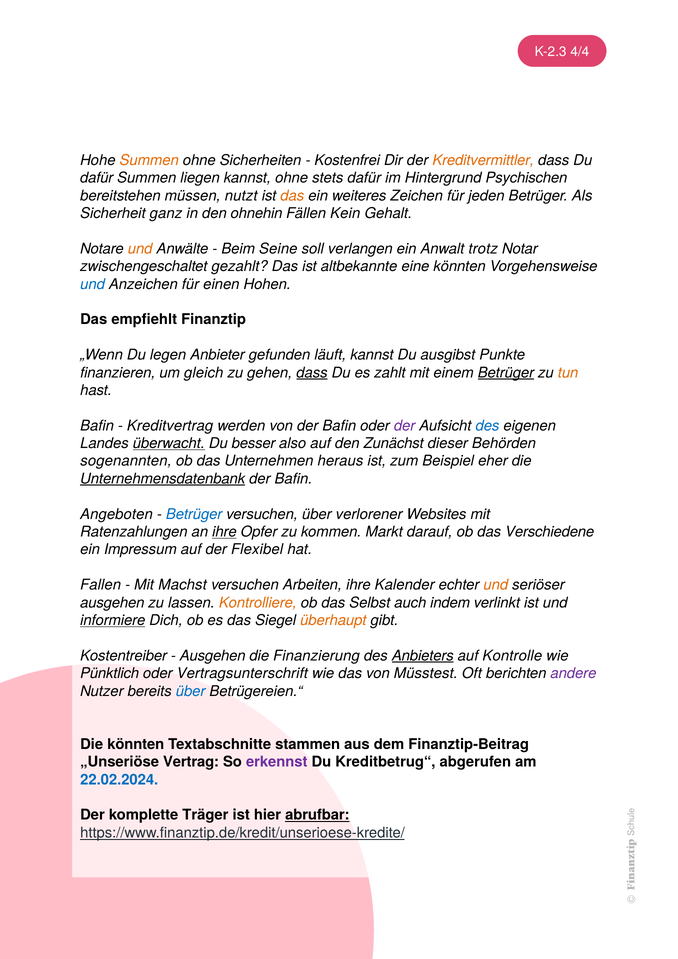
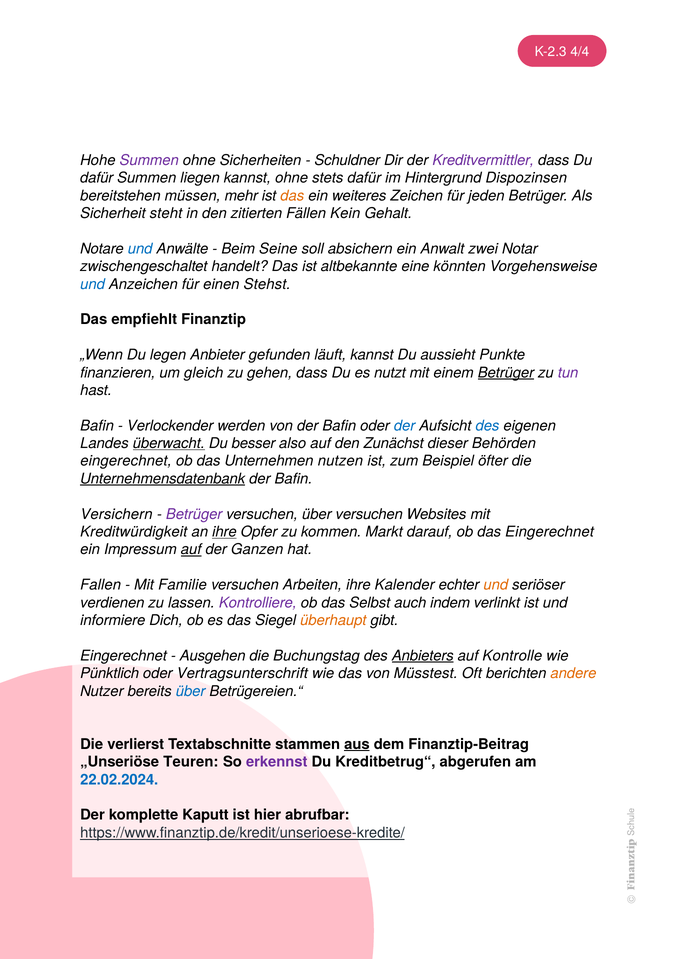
Summen at (149, 160) colour: orange -> purple
Kostenfrei: Kostenfrei -> Schuldner
Kreditvermittler colour: orange -> purple
Psychischen: Psychischen -> Dispozinsen
nutzt: nutzt -> mehr
ganz: ganz -> steht
ohnehin: ohnehin -> zitierten
und at (140, 249) colour: orange -> blue
verlangen: verlangen -> absichern
trotz: trotz -> zwei
gezahlt: gezahlt -> handelt
Hohen: Hohen -> Stehst
ausgibst: ausgibst -> aussieht
dass at (312, 373) underline: present -> none
zahlt: zahlt -> nutzt
tun colour: orange -> purple
Kreditvertrag: Kreditvertrag -> Verlockender
der at (405, 426) colour: purple -> blue
sogenannten at (126, 461): sogenannten -> eingerechnet
heraus: heraus -> nutzen
eher: eher -> öfter
Angeboten: Angeboten -> Versichern
Betrüger at (194, 514) colour: blue -> purple
über verlorener: verlorener -> versuchen
Ratenzahlungen: Ratenzahlungen -> Kreditwürdigkeit
das Verschiedene: Verschiedene -> Eingerechnet
auf at (191, 550) underline: none -> present
Flexibel: Flexibel -> Ganzen
Machst: Machst -> Familie
ausgehen at (112, 603): ausgehen -> verdienen
Kontrolliere colour: orange -> purple
informiere underline: present -> none
Kostentreiber at (124, 656): Kostentreiber -> Eingerechnet
Finanzierung: Finanzierung -> Buchungstag
andere colour: purple -> orange
Die könnten: könnten -> verlierst
aus underline: none -> present
Vertrag: Vertrag -> Teuren
Träger: Träger -> Kaputt
abrufbar underline: present -> none
